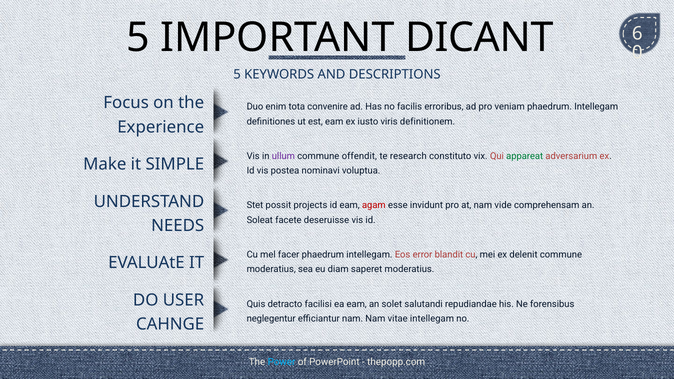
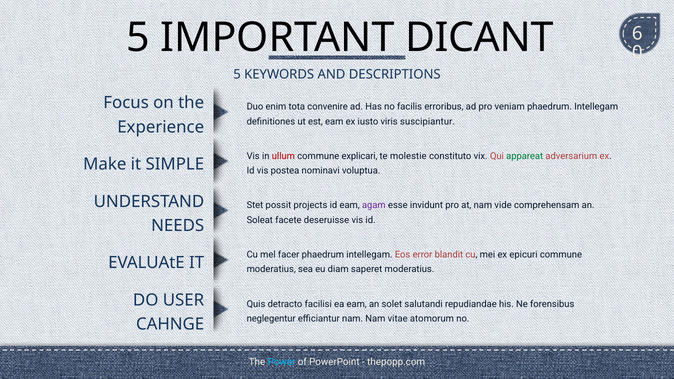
definitionem: definitionem -> suscipiantur
ullum colour: purple -> red
offendit: offendit -> explicari
research: research -> molestie
agam colour: red -> purple
delenit: delenit -> epicuri
vitae intellegam: intellegam -> atomorum
